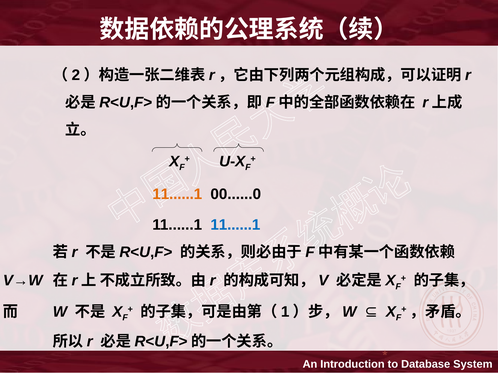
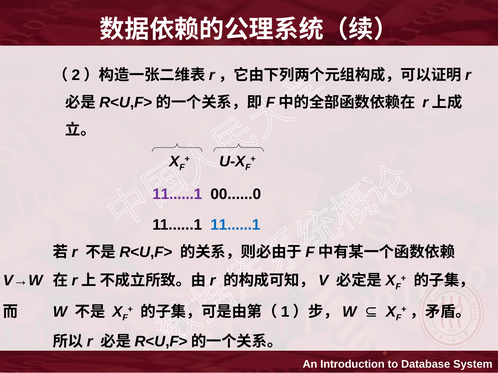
11......1 at (177, 195) colour: orange -> purple
